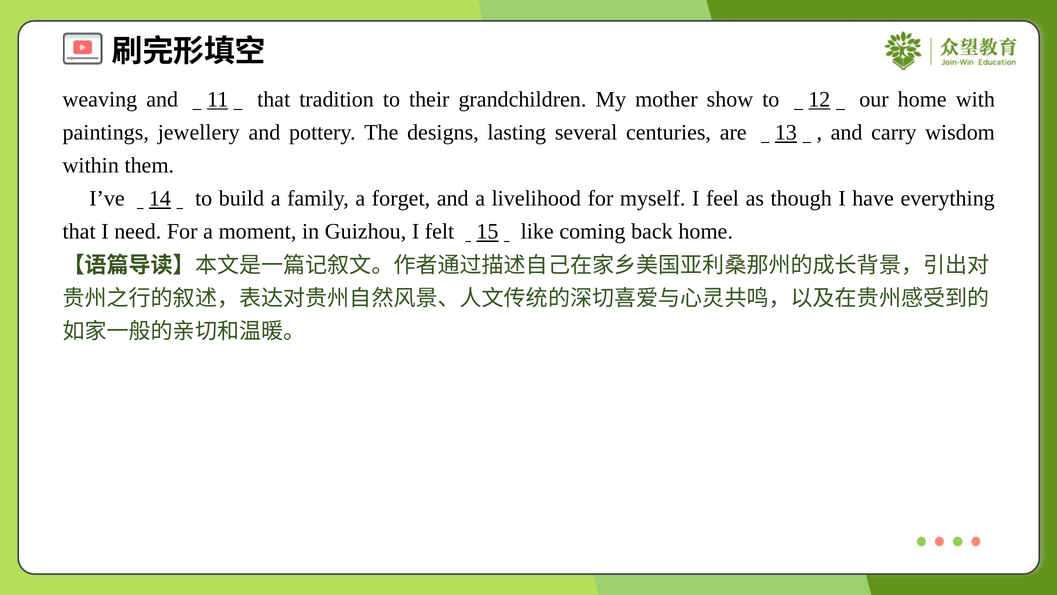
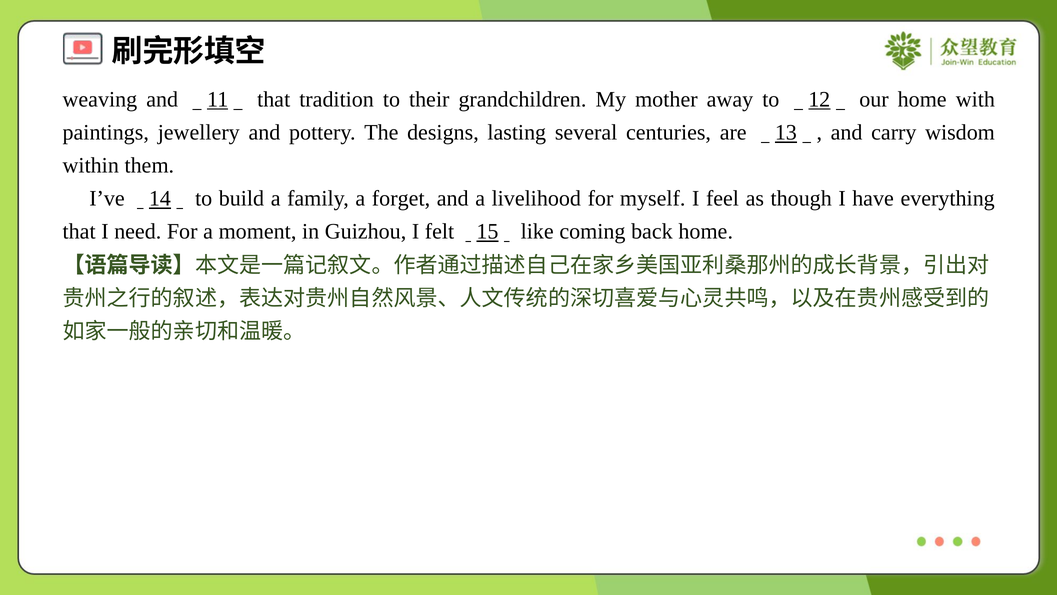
show: show -> away
